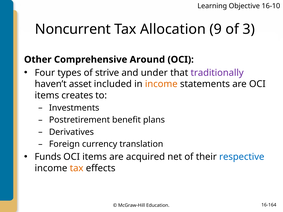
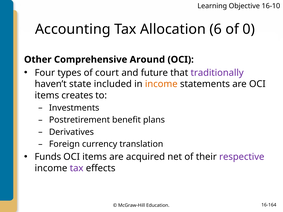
Noncurrent: Noncurrent -> Accounting
9: 9 -> 6
3: 3 -> 0
strive: strive -> court
under: under -> future
asset: asset -> state
respective colour: blue -> purple
tax at (77, 168) colour: orange -> purple
